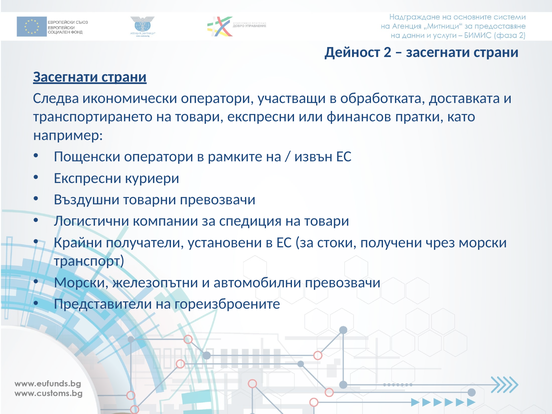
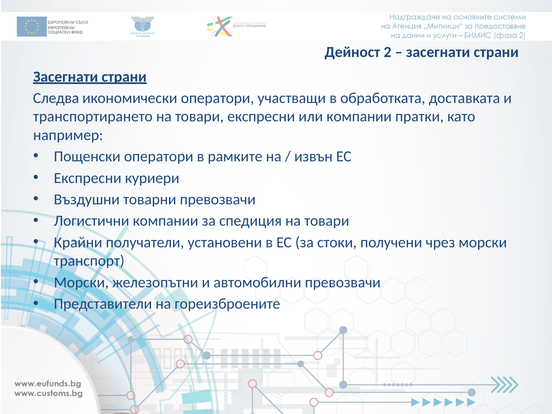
или финансов: финансов -> компании
